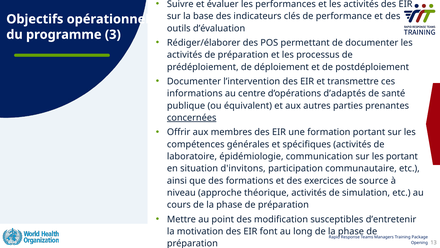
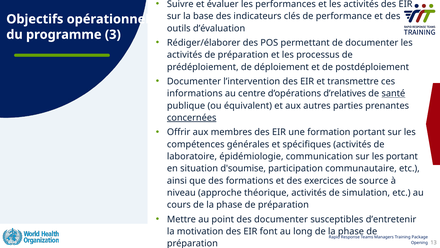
d’adaptés: d’adaptés -> d’relatives
santé underline: none -> present
d'invitons: d'invitons -> d'soumise
des modification: modification -> documenter
